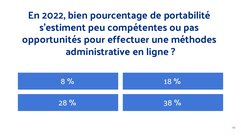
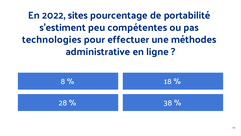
bien: bien -> sites
opportunités: opportunités -> technologies
